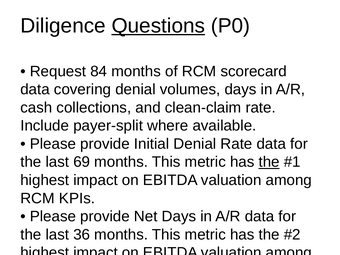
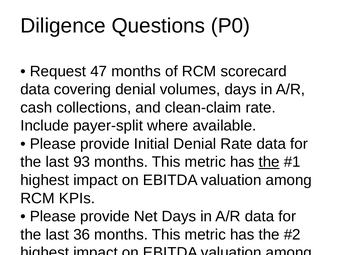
Questions underline: present -> none
84: 84 -> 47
69: 69 -> 93
